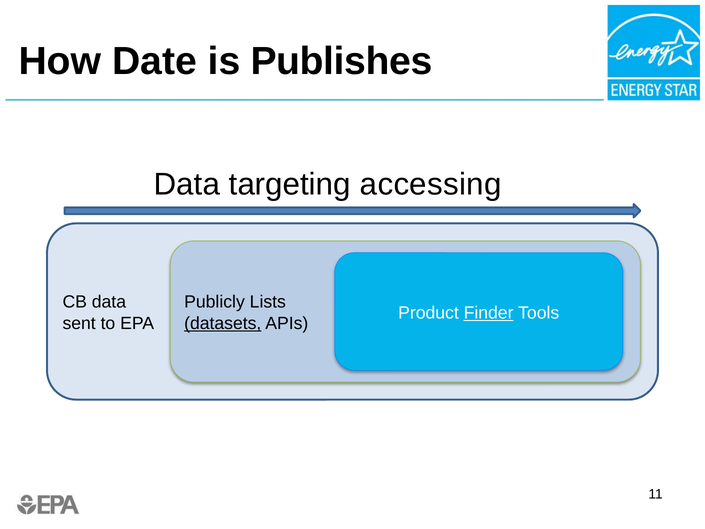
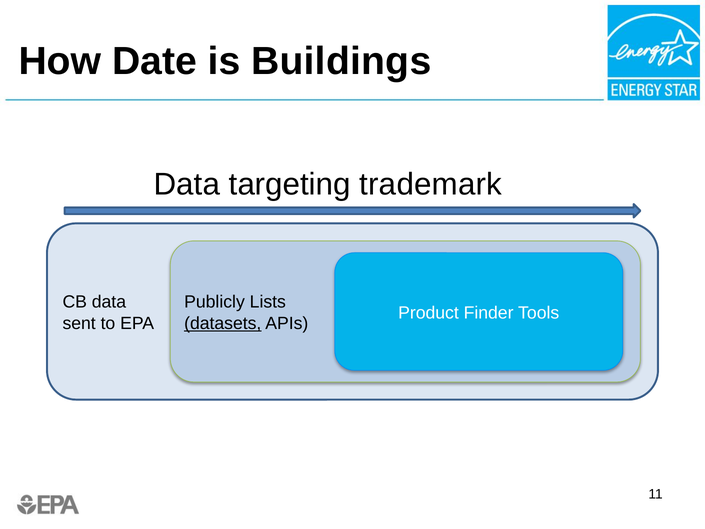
Publishes: Publishes -> Buildings
accessing: accessing -> trademark
Finder underline: present -> none
